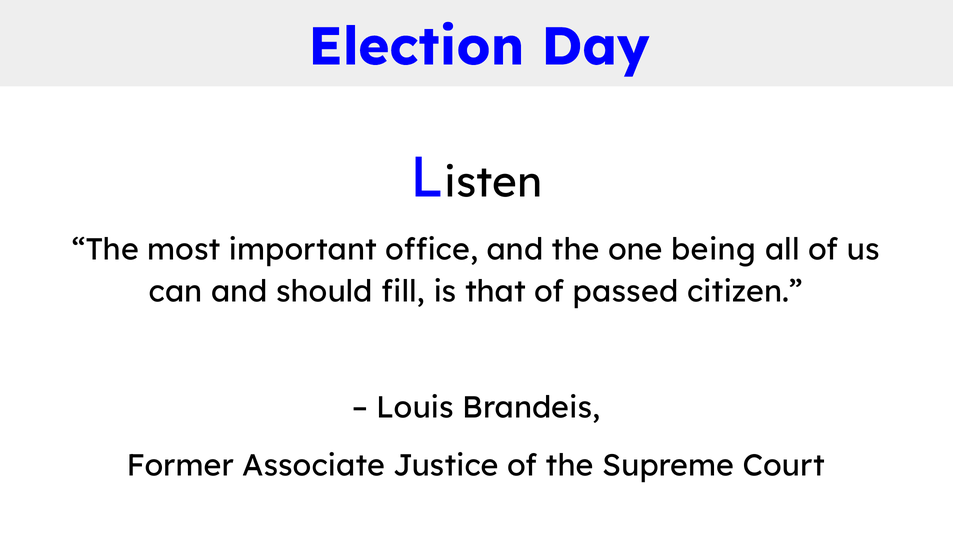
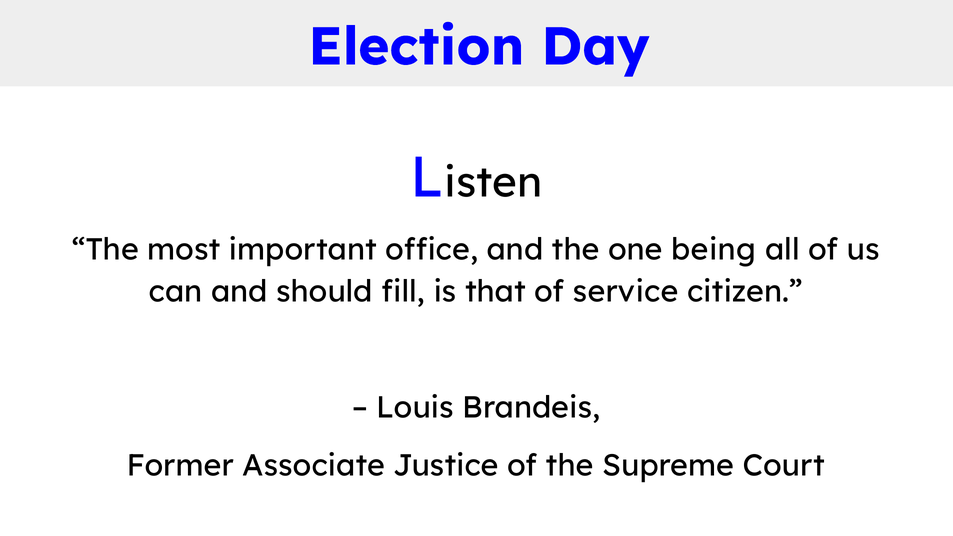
passed: passed -> service
